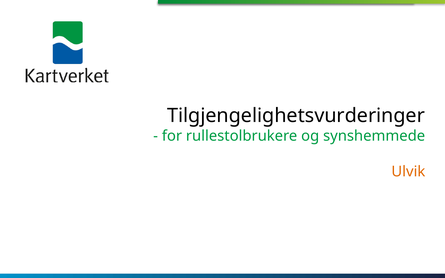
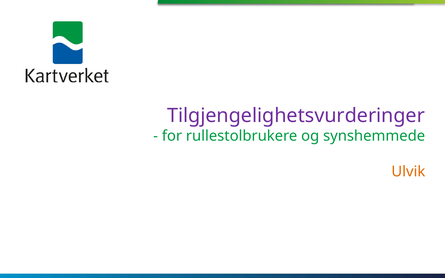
Tilgjengelighetsvurderinger colour: black -> purple
